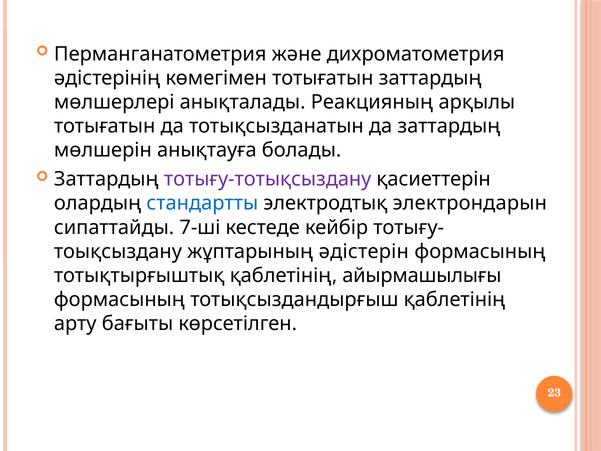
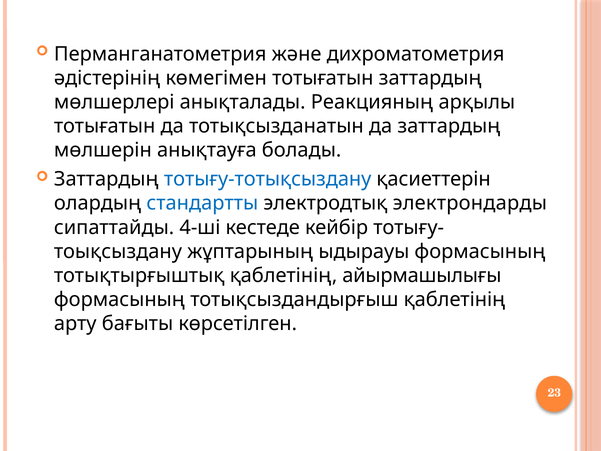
тотығу-тотықсыздану colour: purple -> blue
электрондарын: электрондарын -> электрондарды
7-ші: 7-ші -> 4-ші
әдістерін: әдістерін -> ыдырауы
